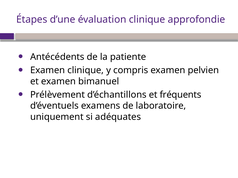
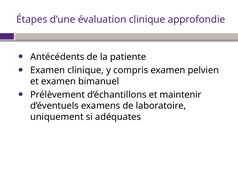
fréquents: fréquents -> maintenir
